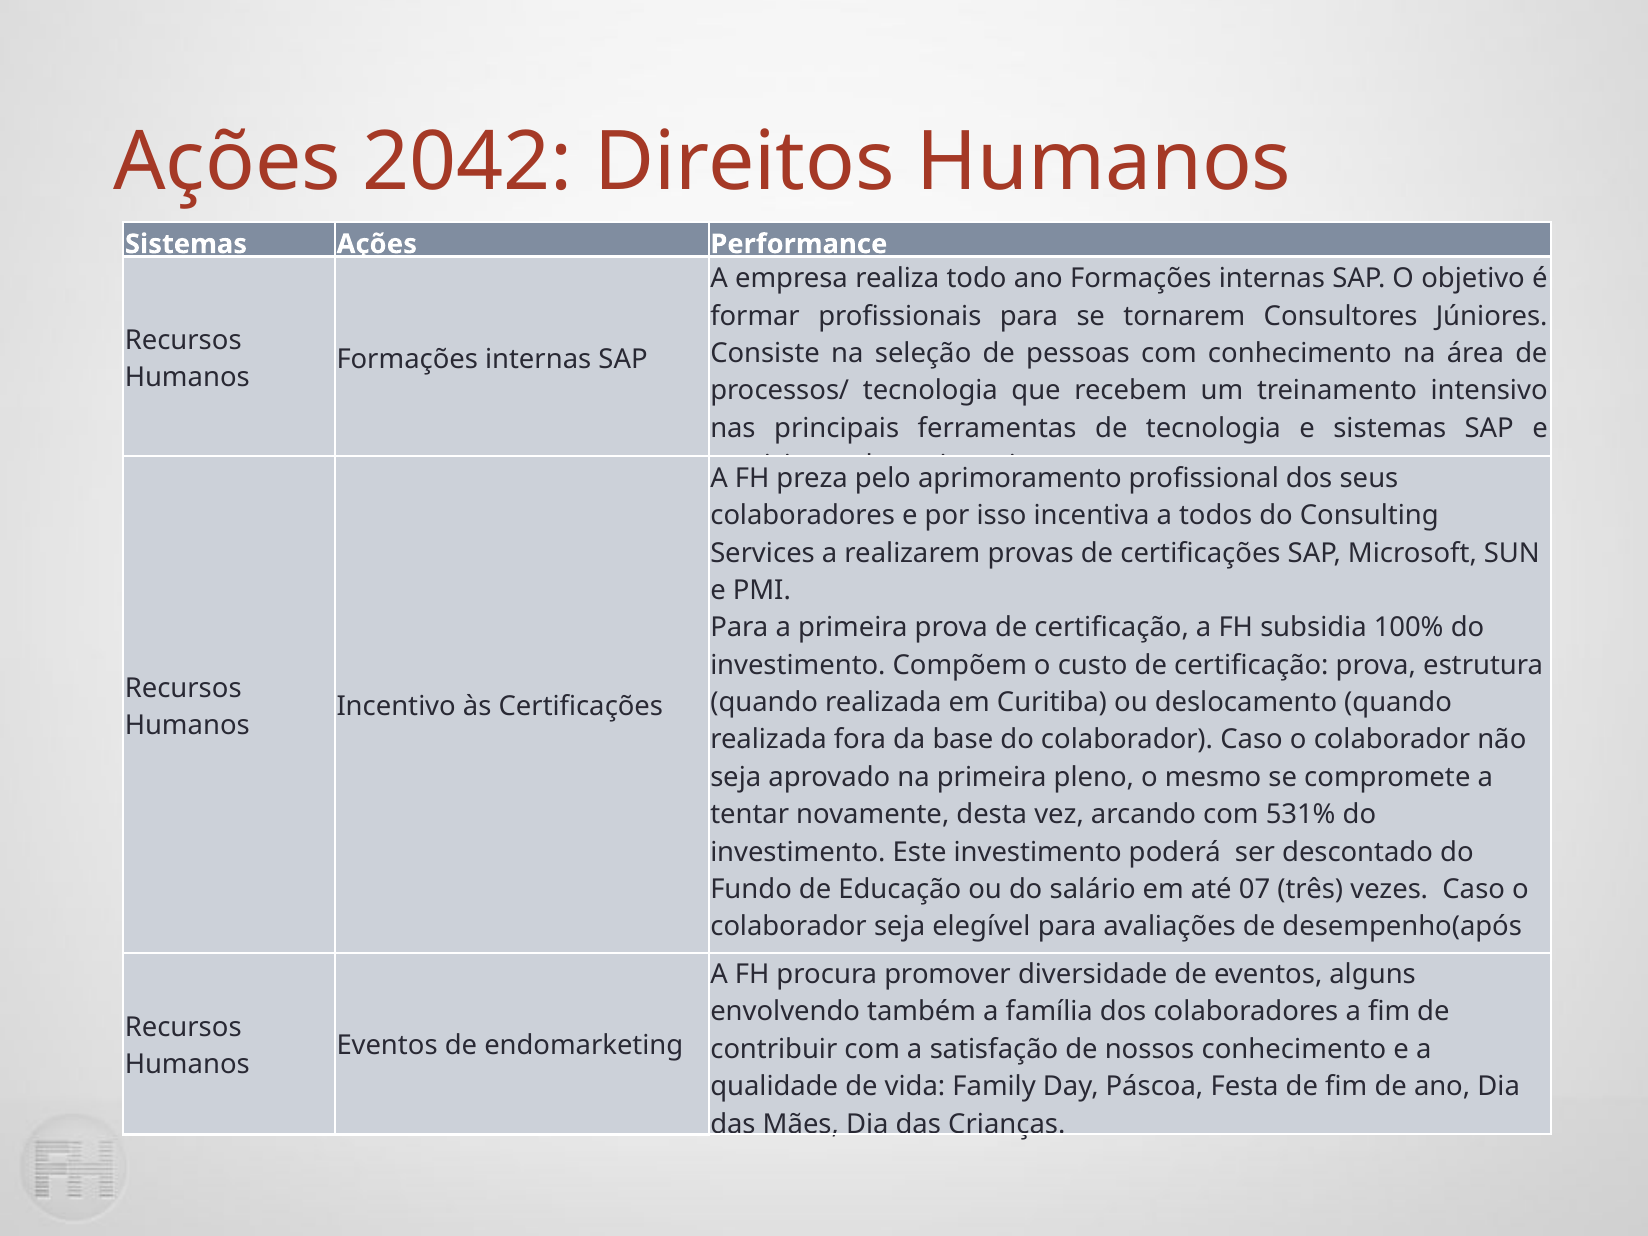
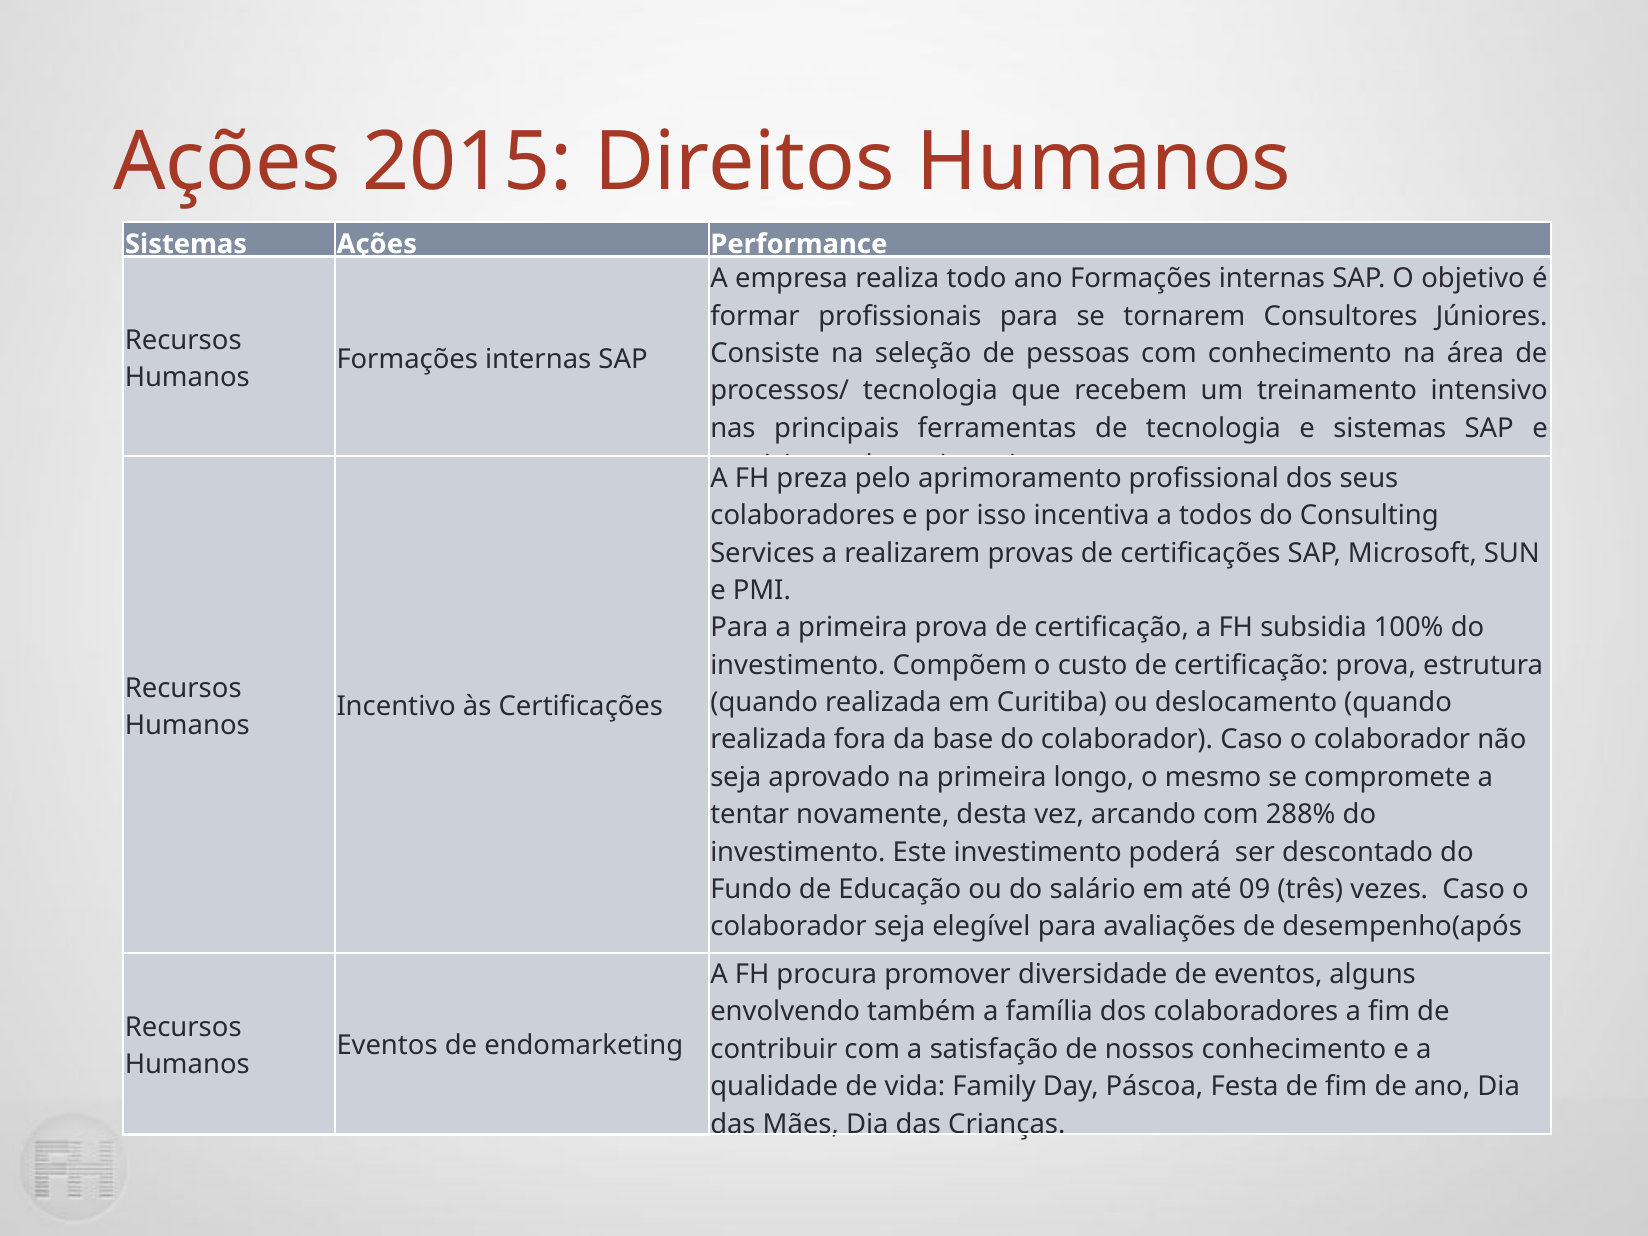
2042: 2042 -> 2015
pleno: pleno -> longo
531%: 531% -> 288%
07: 07 -> 09
